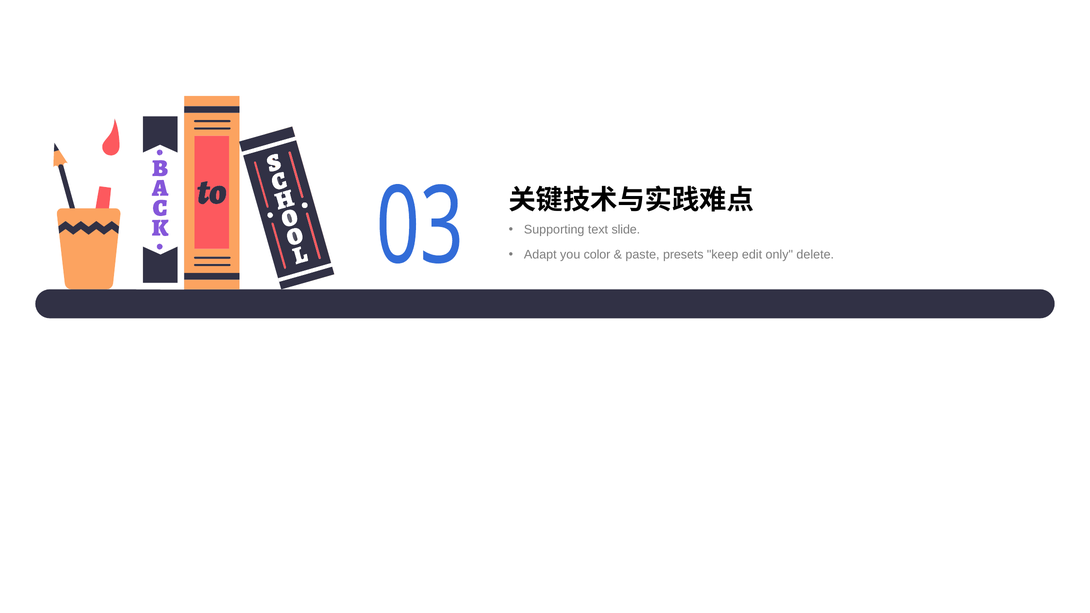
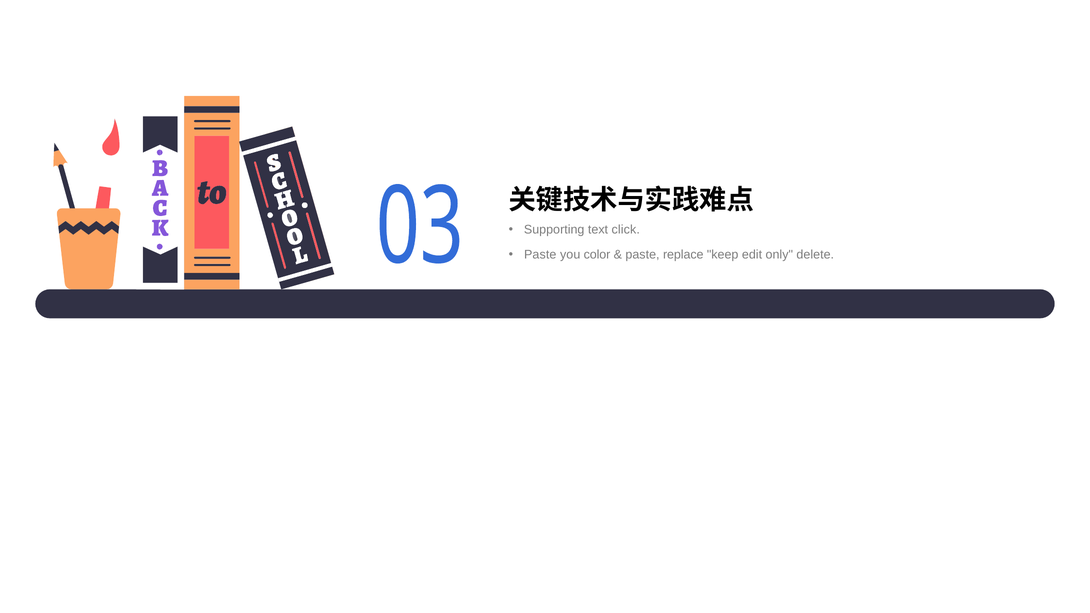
slide: slide -> click
Adapt at (540, 255): Adapt -> Paste
presets: presets -> replace
